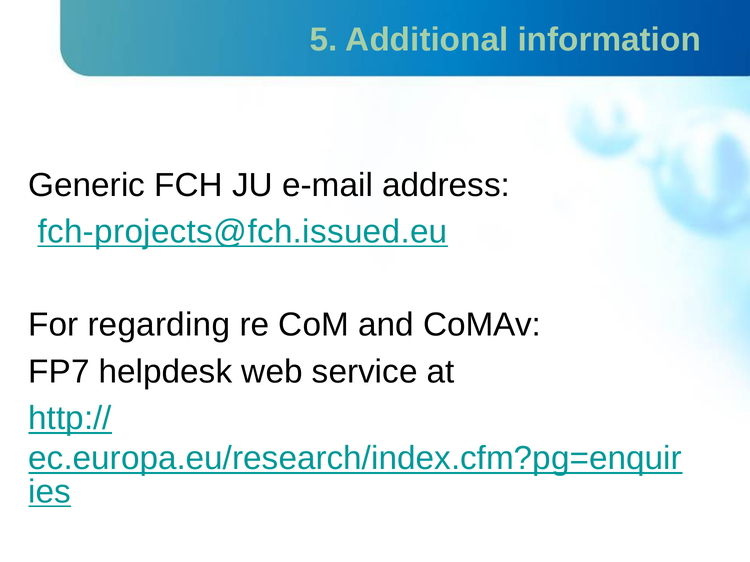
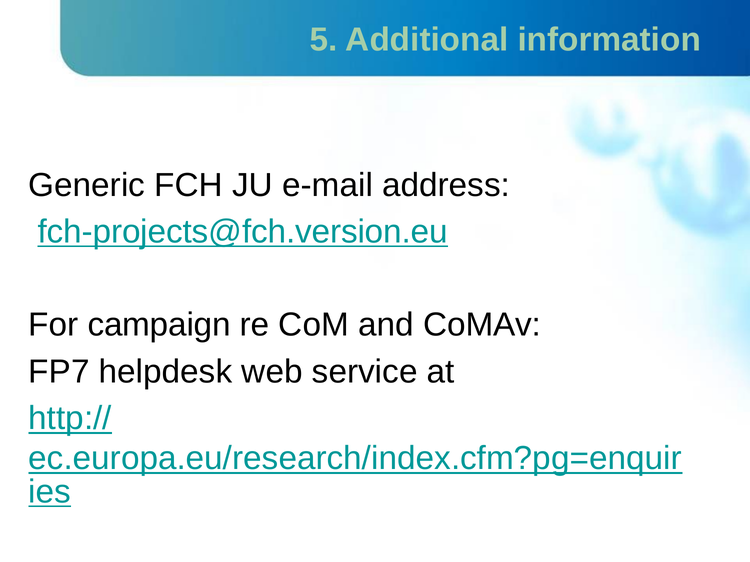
fch-projects@fch.issued.eu: fch-projects@fch.issued.eu -> fch-projects@fch.version.eu
regarding: regarding -> campaign
